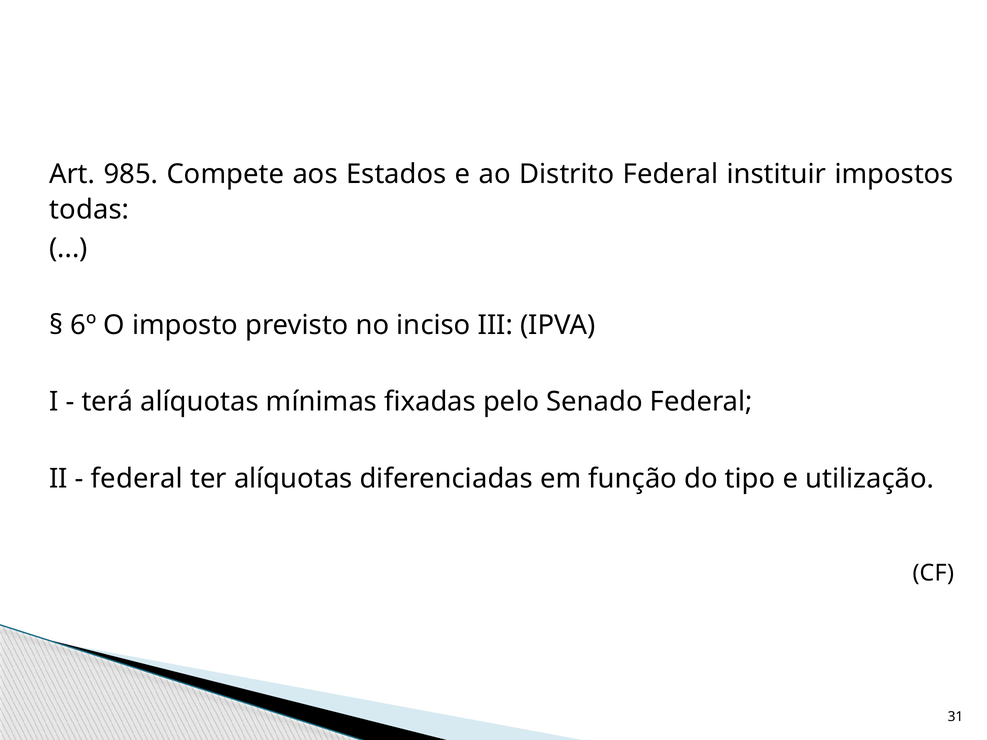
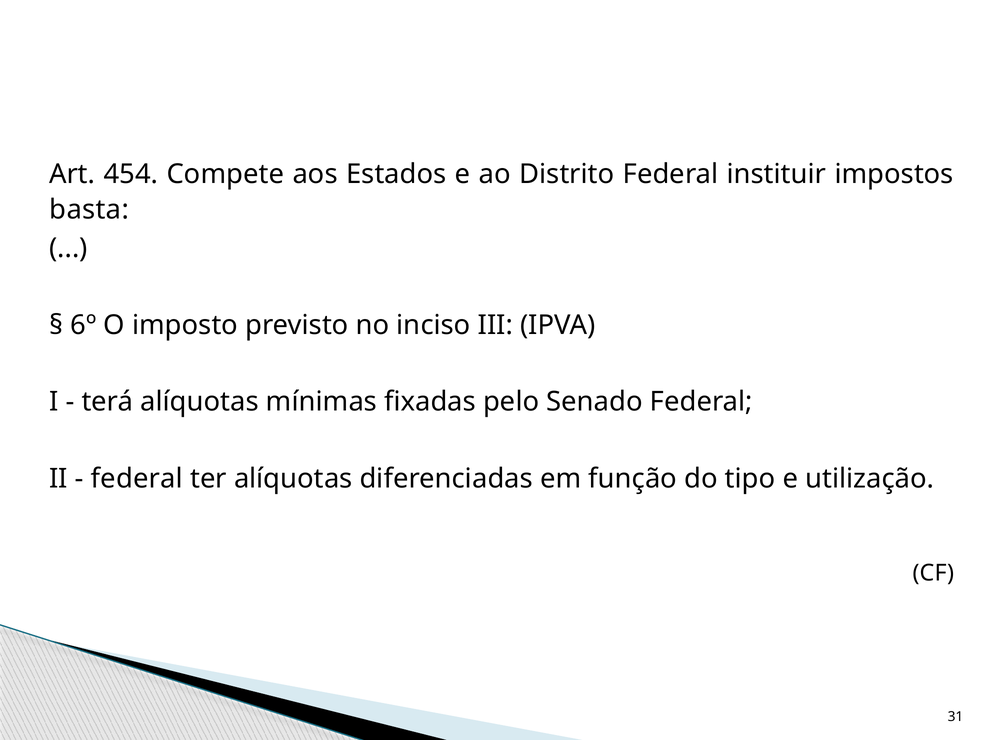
985: 985 -> 454
todas: todas -> basta
